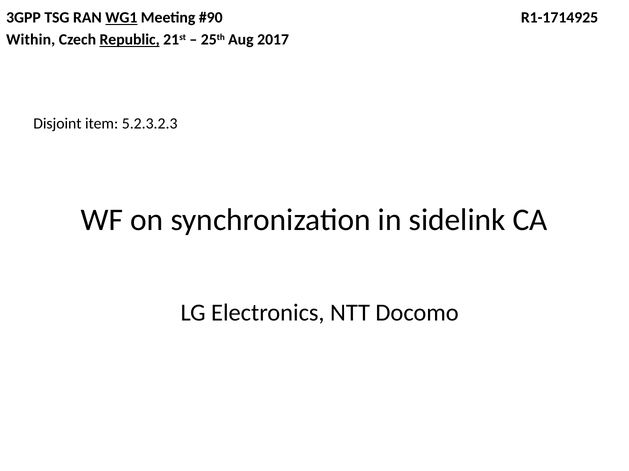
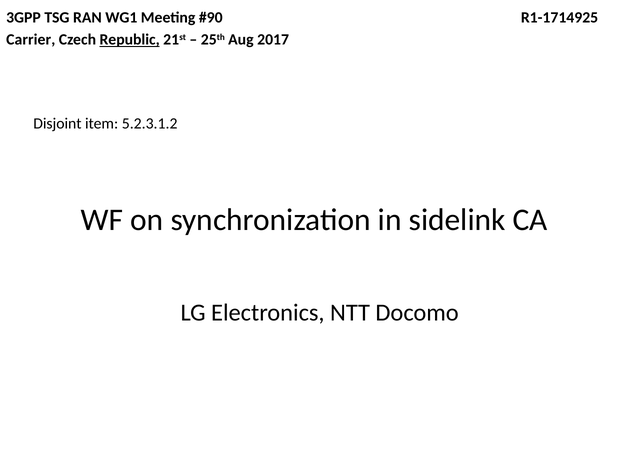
WG1 underline: present -> none
Within: Within -> Carrier
5.2.3.2.3: 5.2.3.2.3 -> 5.2.3.1.2
